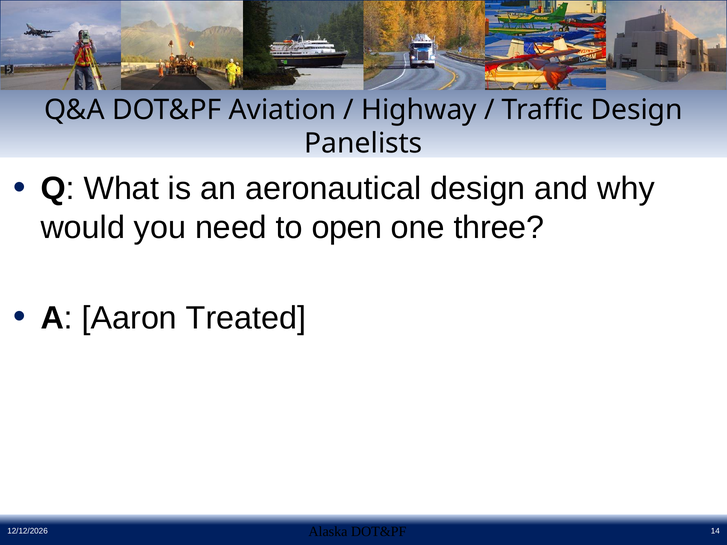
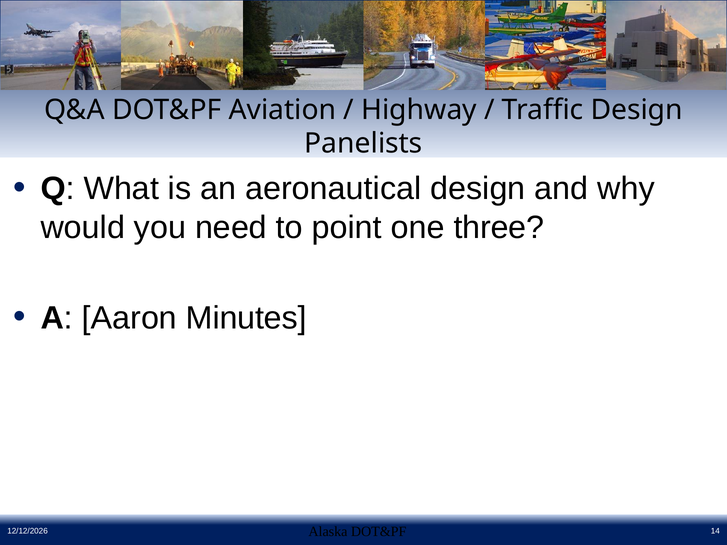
open: open -> point
Treated: Treated -> Minutes
